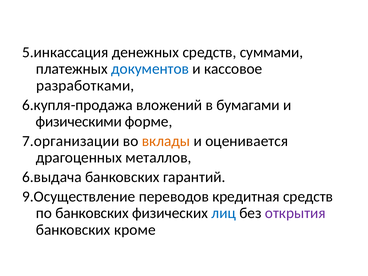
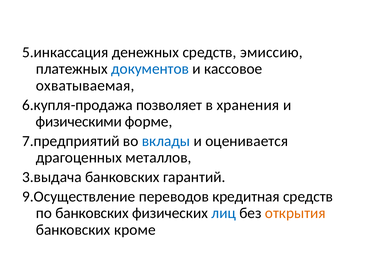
суммами: суммами -> эмиссию
разработками: разработками -> охватываемая
вложений: вложений -> позволяет
бумагами: бумагами -> хранения
7.организации: 7.организации -> 7.предприятий
вклады colour: orange -> blue
6.выдача: 6.выдача -> 3.выдача
открытия colour: purple -> orange
